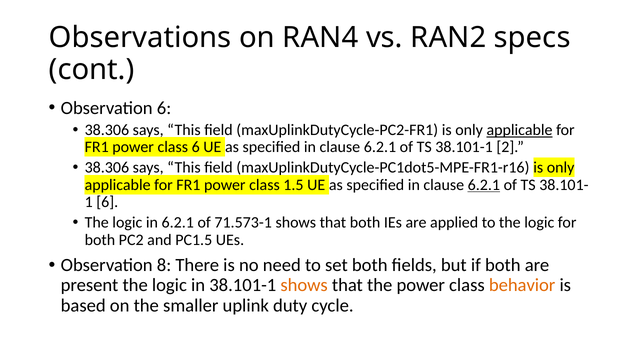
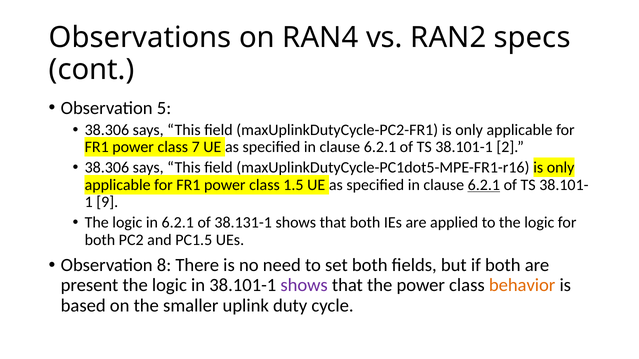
Observation 6: 6 -> 5
applicable at (520, 130) underline: present -> none
class 6: 6 -> 7
6 at (107, 202): 6 -> 9
71.573-1: 71.573-1 -> 38.131-1
shows at (304, 286) colour: orange -> purple
